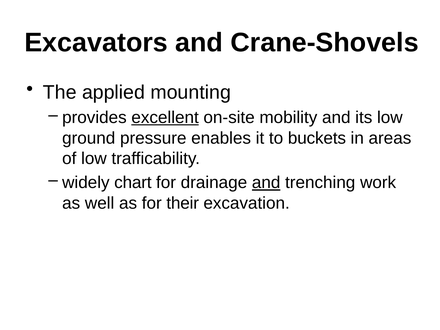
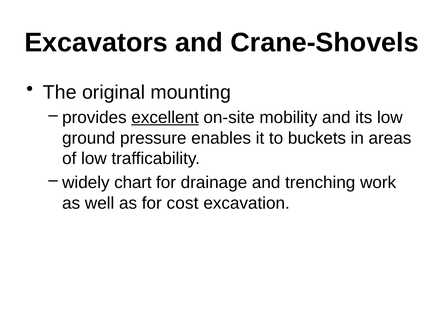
applied: applied -> original
and at (266, 183) underline: present -> none
their: their -> cost
